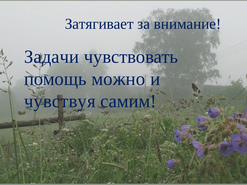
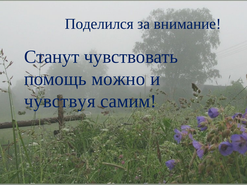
Затягивает: Затягивает -> Поделился
Задачи: Задачи -> Станут
